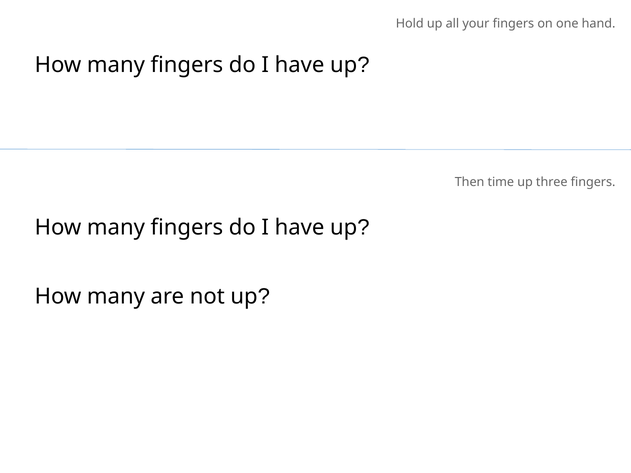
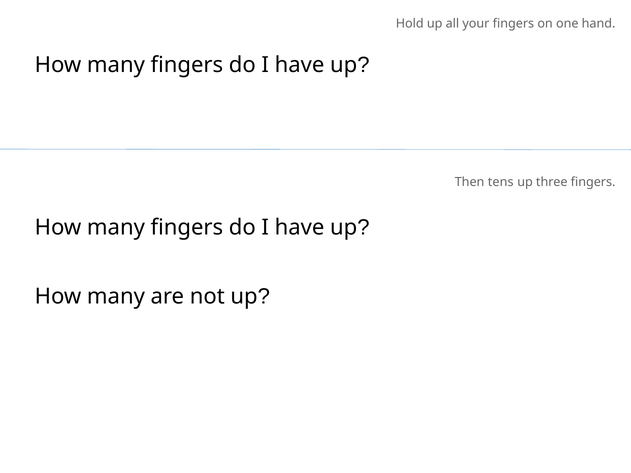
time: time -> tens
